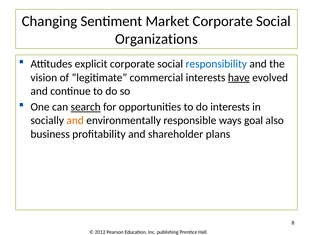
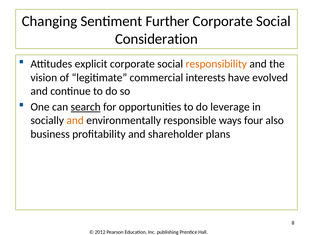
Market: Market -> Further
Organizations: Organizations -> Consideration
responsibility colour: blue -> orange
have underline: present -> none
do interests: interests -> leverage
goal: goal -> four
